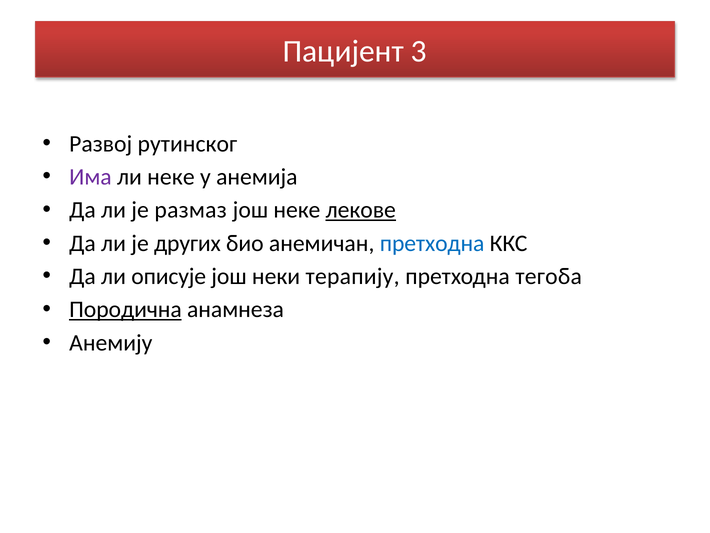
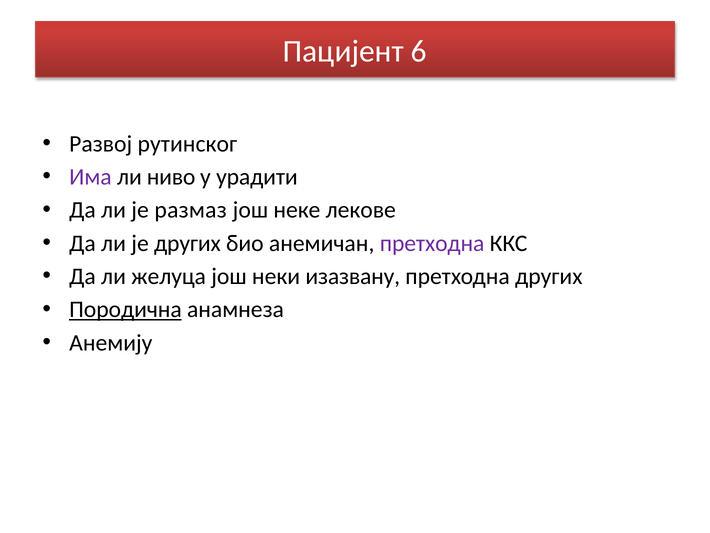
3: 3 -> 6
ли неке: неке -> ниво
анемија: анемија -> урадити
лекове underline: present -> none
претходна at (432, 243) colour: blue -> purple
описује: описује -> желуца
терапију: терапију -> изазвану
претходна тегоба: тегоба -> других
